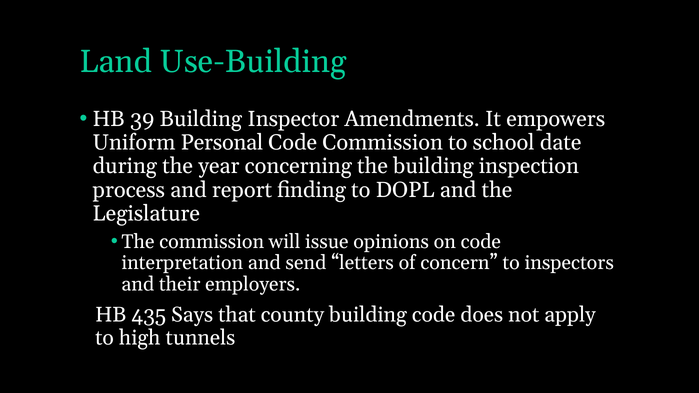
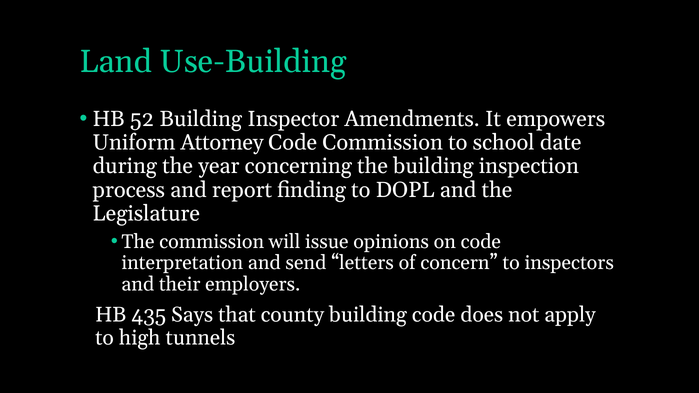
39: 39 -> 52
Personal: Personal -> Attorney
